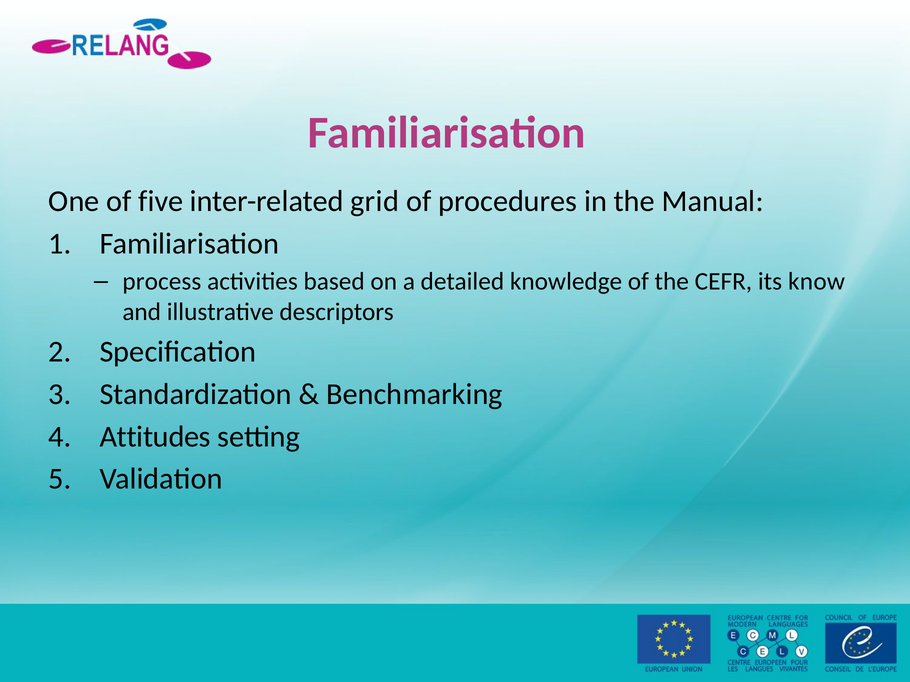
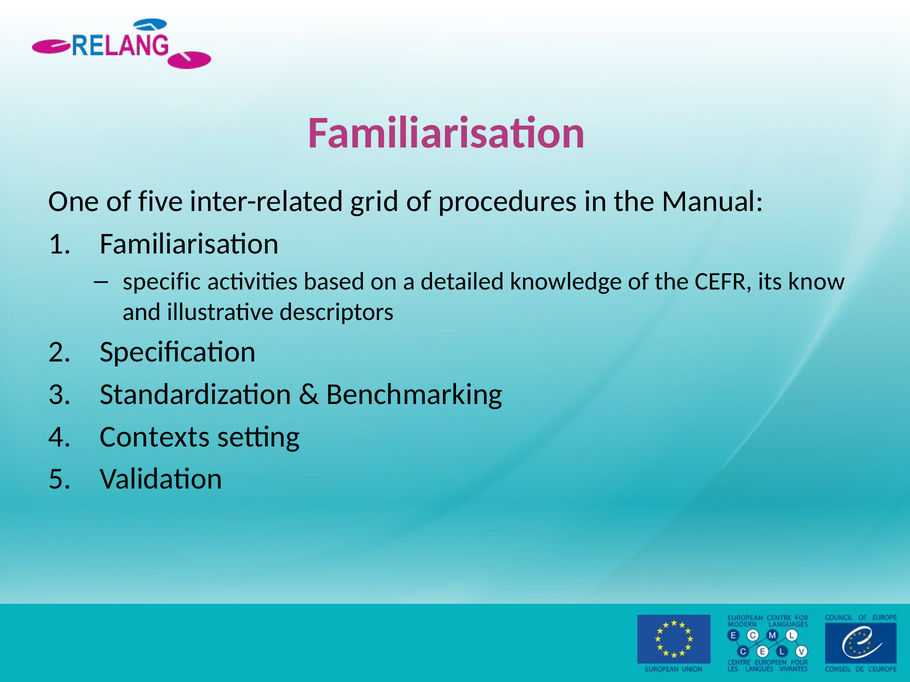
process: process -> specific
Attitudes: Attitudes -> Contexts
